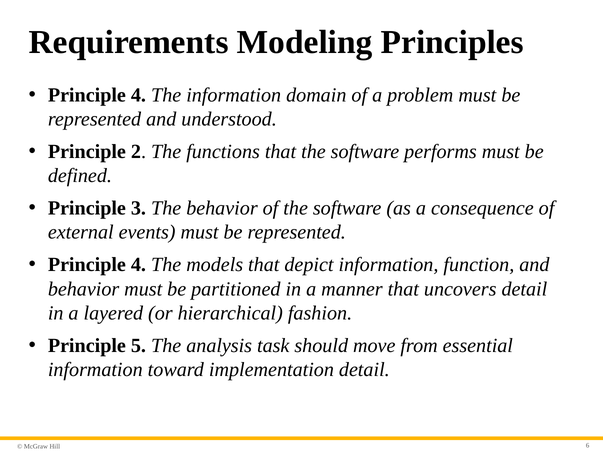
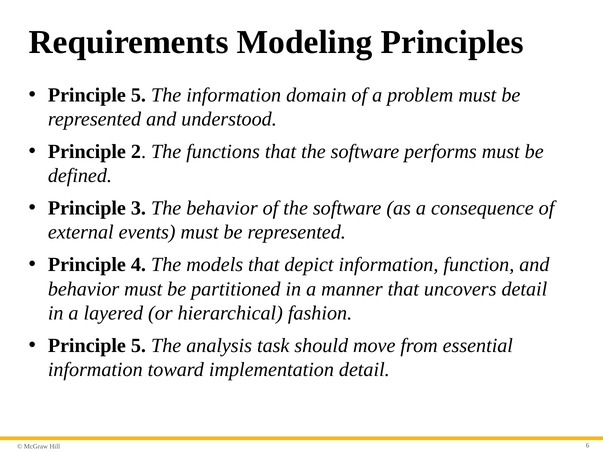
4 at (138, 95): 4 -> 5
